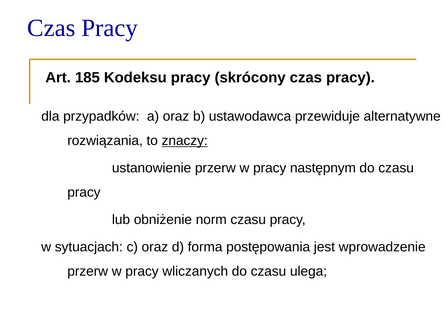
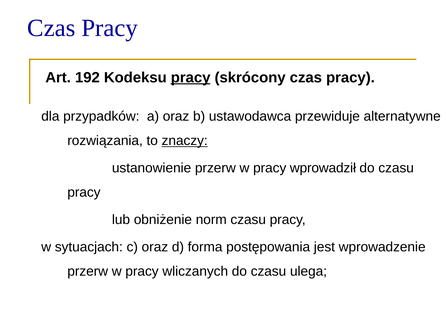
185: 185 -> 192
pracy at (191, 78) underline: none -> present
następnym: następnym -> wprowadził
